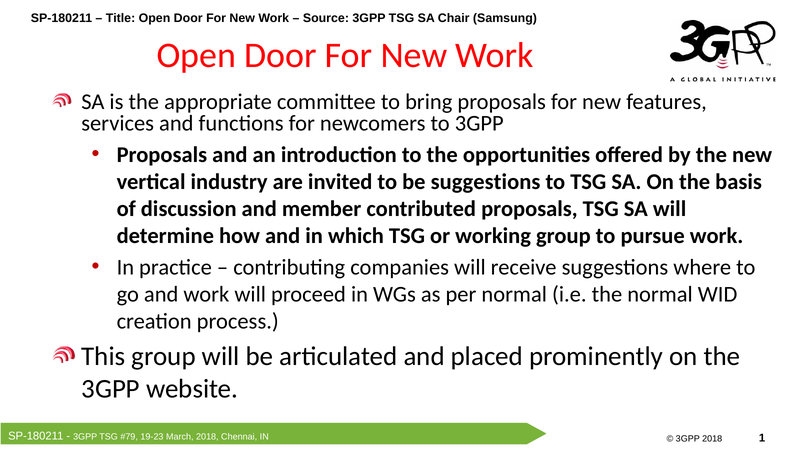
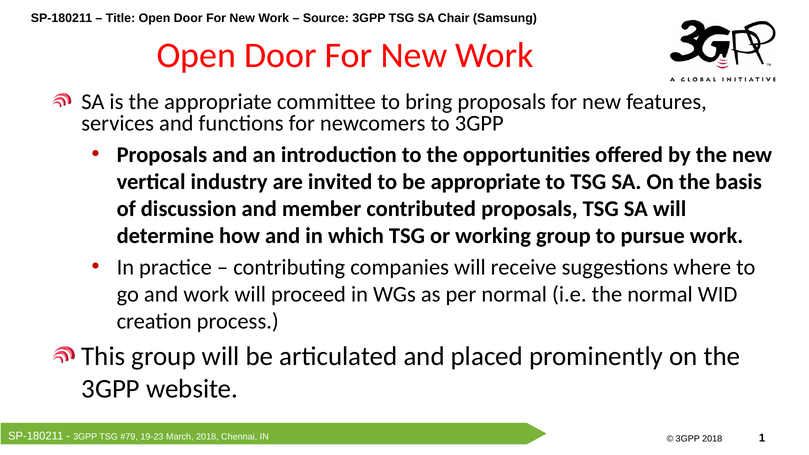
be suggestions: suggestions -> appropriate
